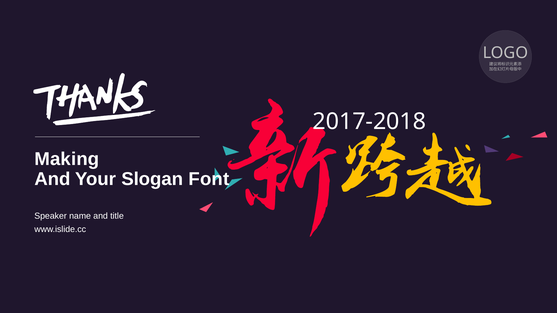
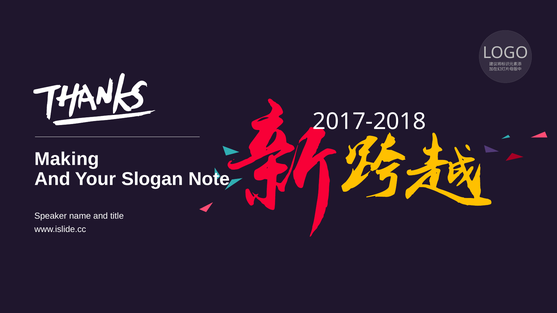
Font: Font -> Note
